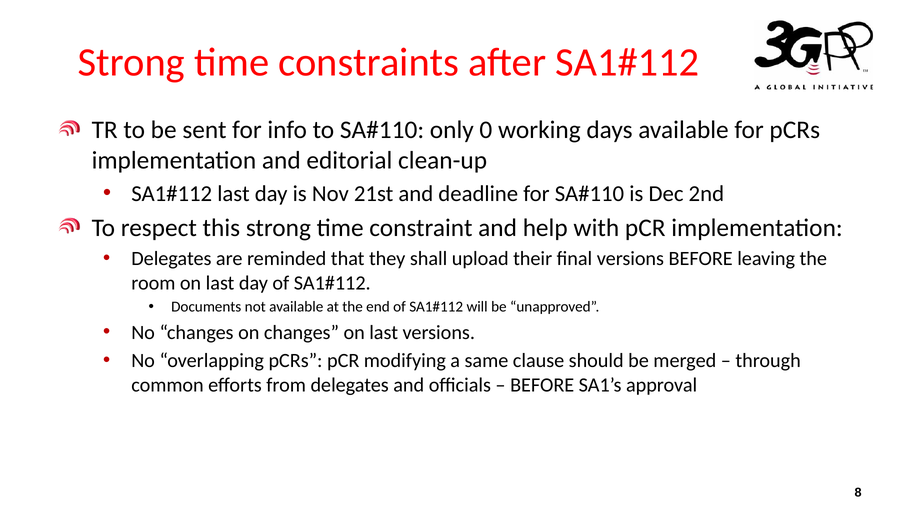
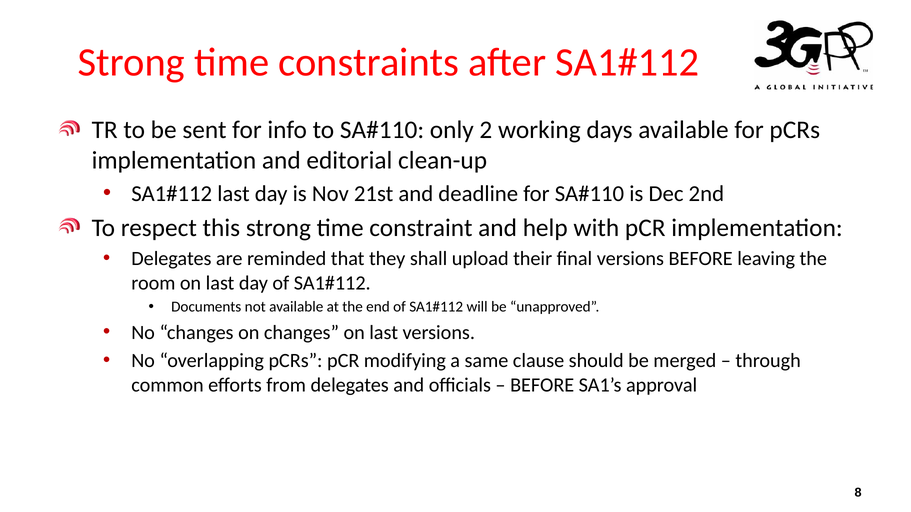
0: 0 -> 2
